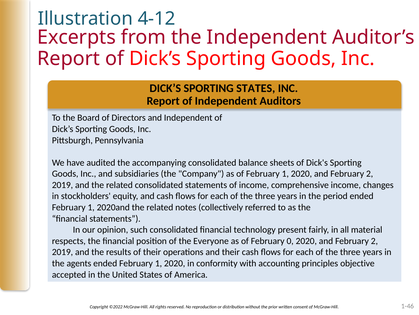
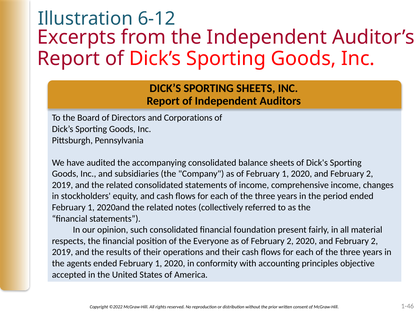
4-12: 4-12 -> 6-12
SPORTING STATES: STATES -> SHEETS
and Independent: Independent -> Corporations
technology: technology -> foundation
of February 0: 0 -> 2
